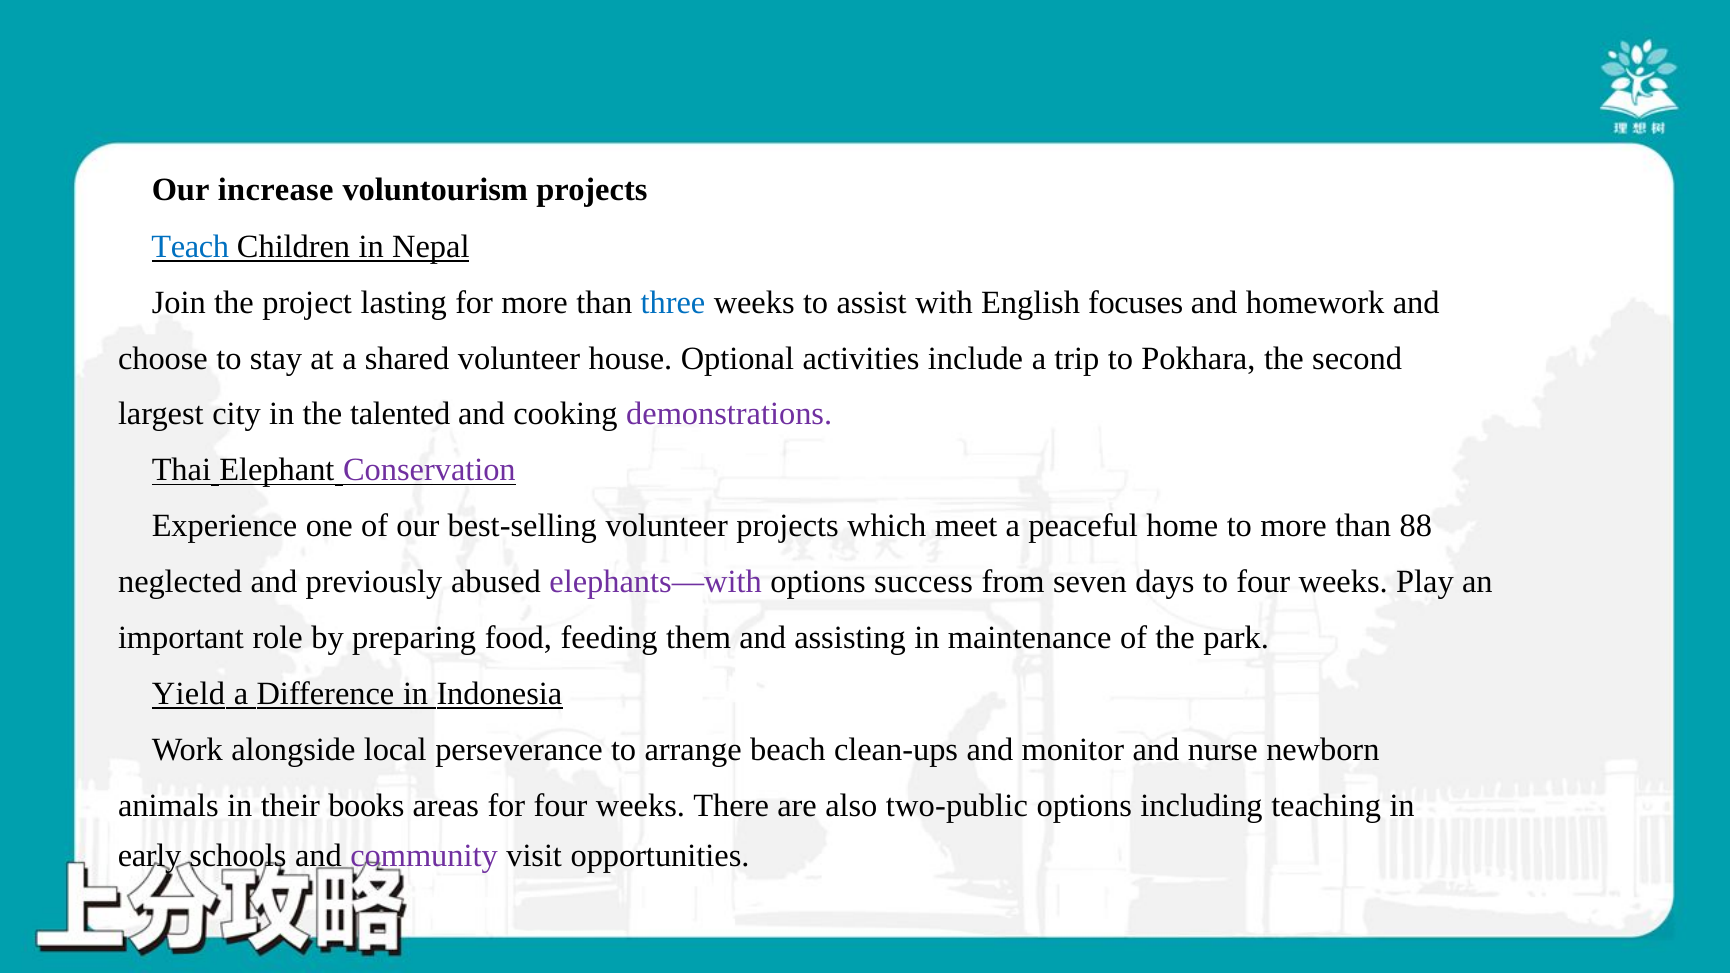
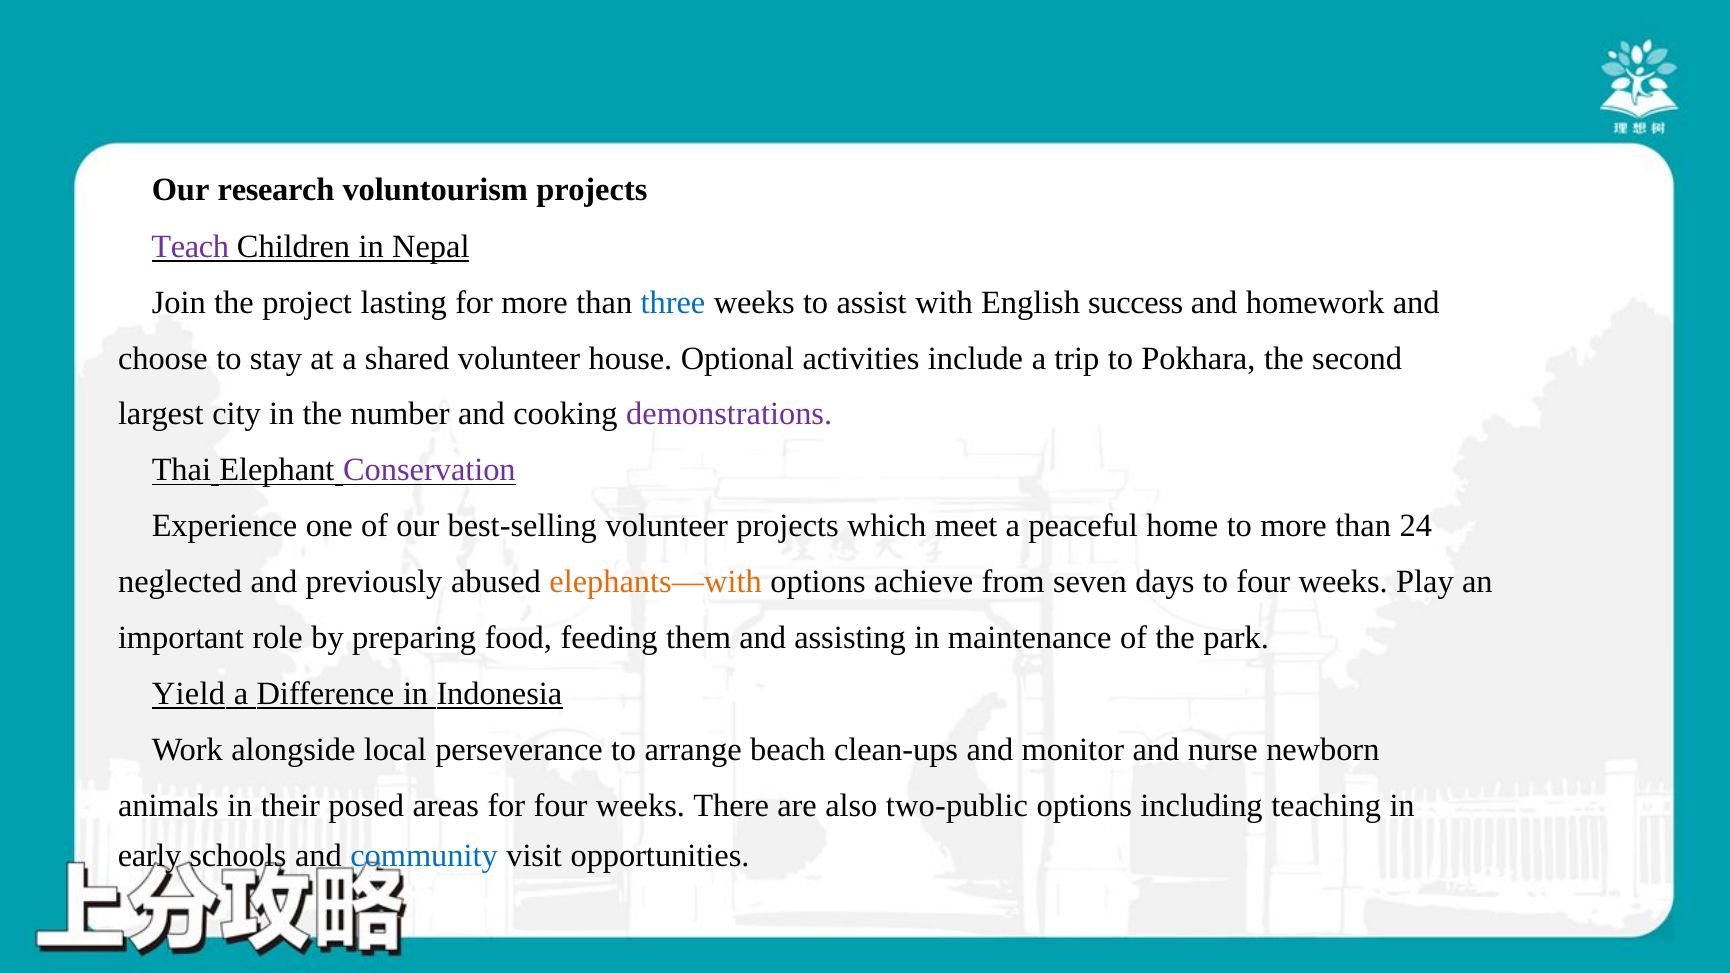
increase: increase -> research
Teach colour: blue -> purple
focuses: focuses -> success
talented: talented -> number
88: 88 -> 24
elephants—with colour: purple -> orange
success: success -> achieve
books: books -> posed
community colour: purple -> blue
